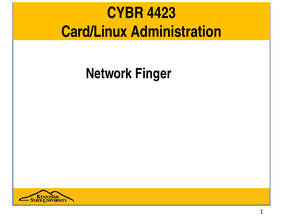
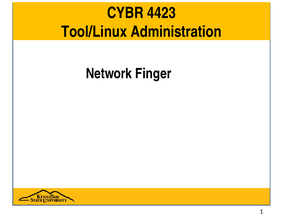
Card/Linux: Card/Linux -> Tool/Linux
